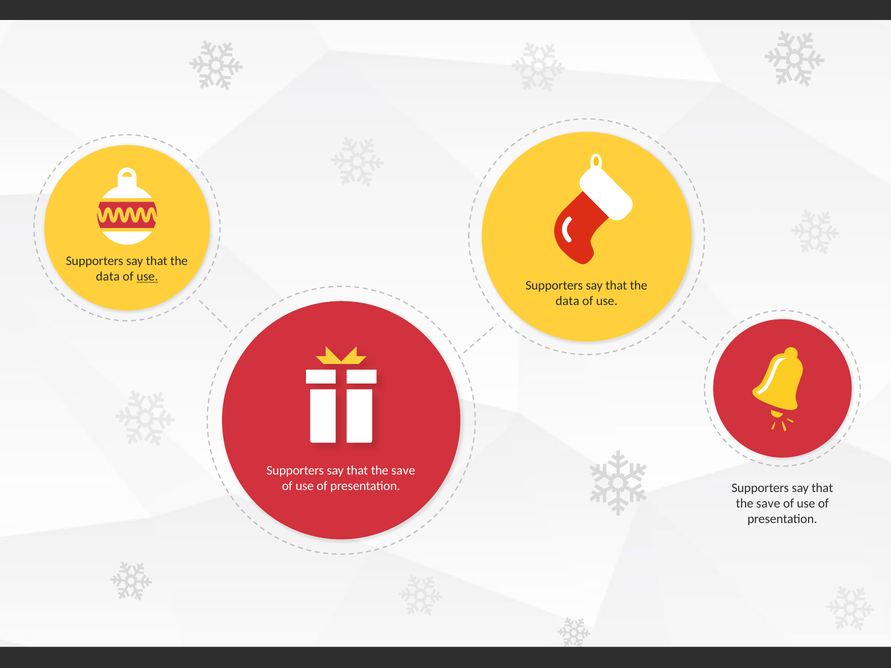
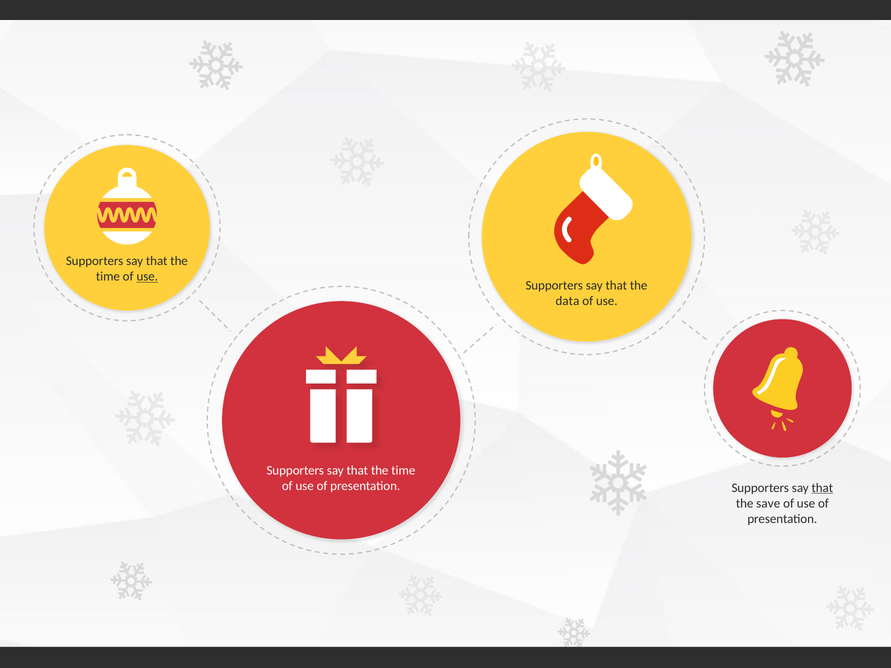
data at (108, 277): data -> time
save at (403, 471): save -> time
that at (822, 488) underline: none -> present
